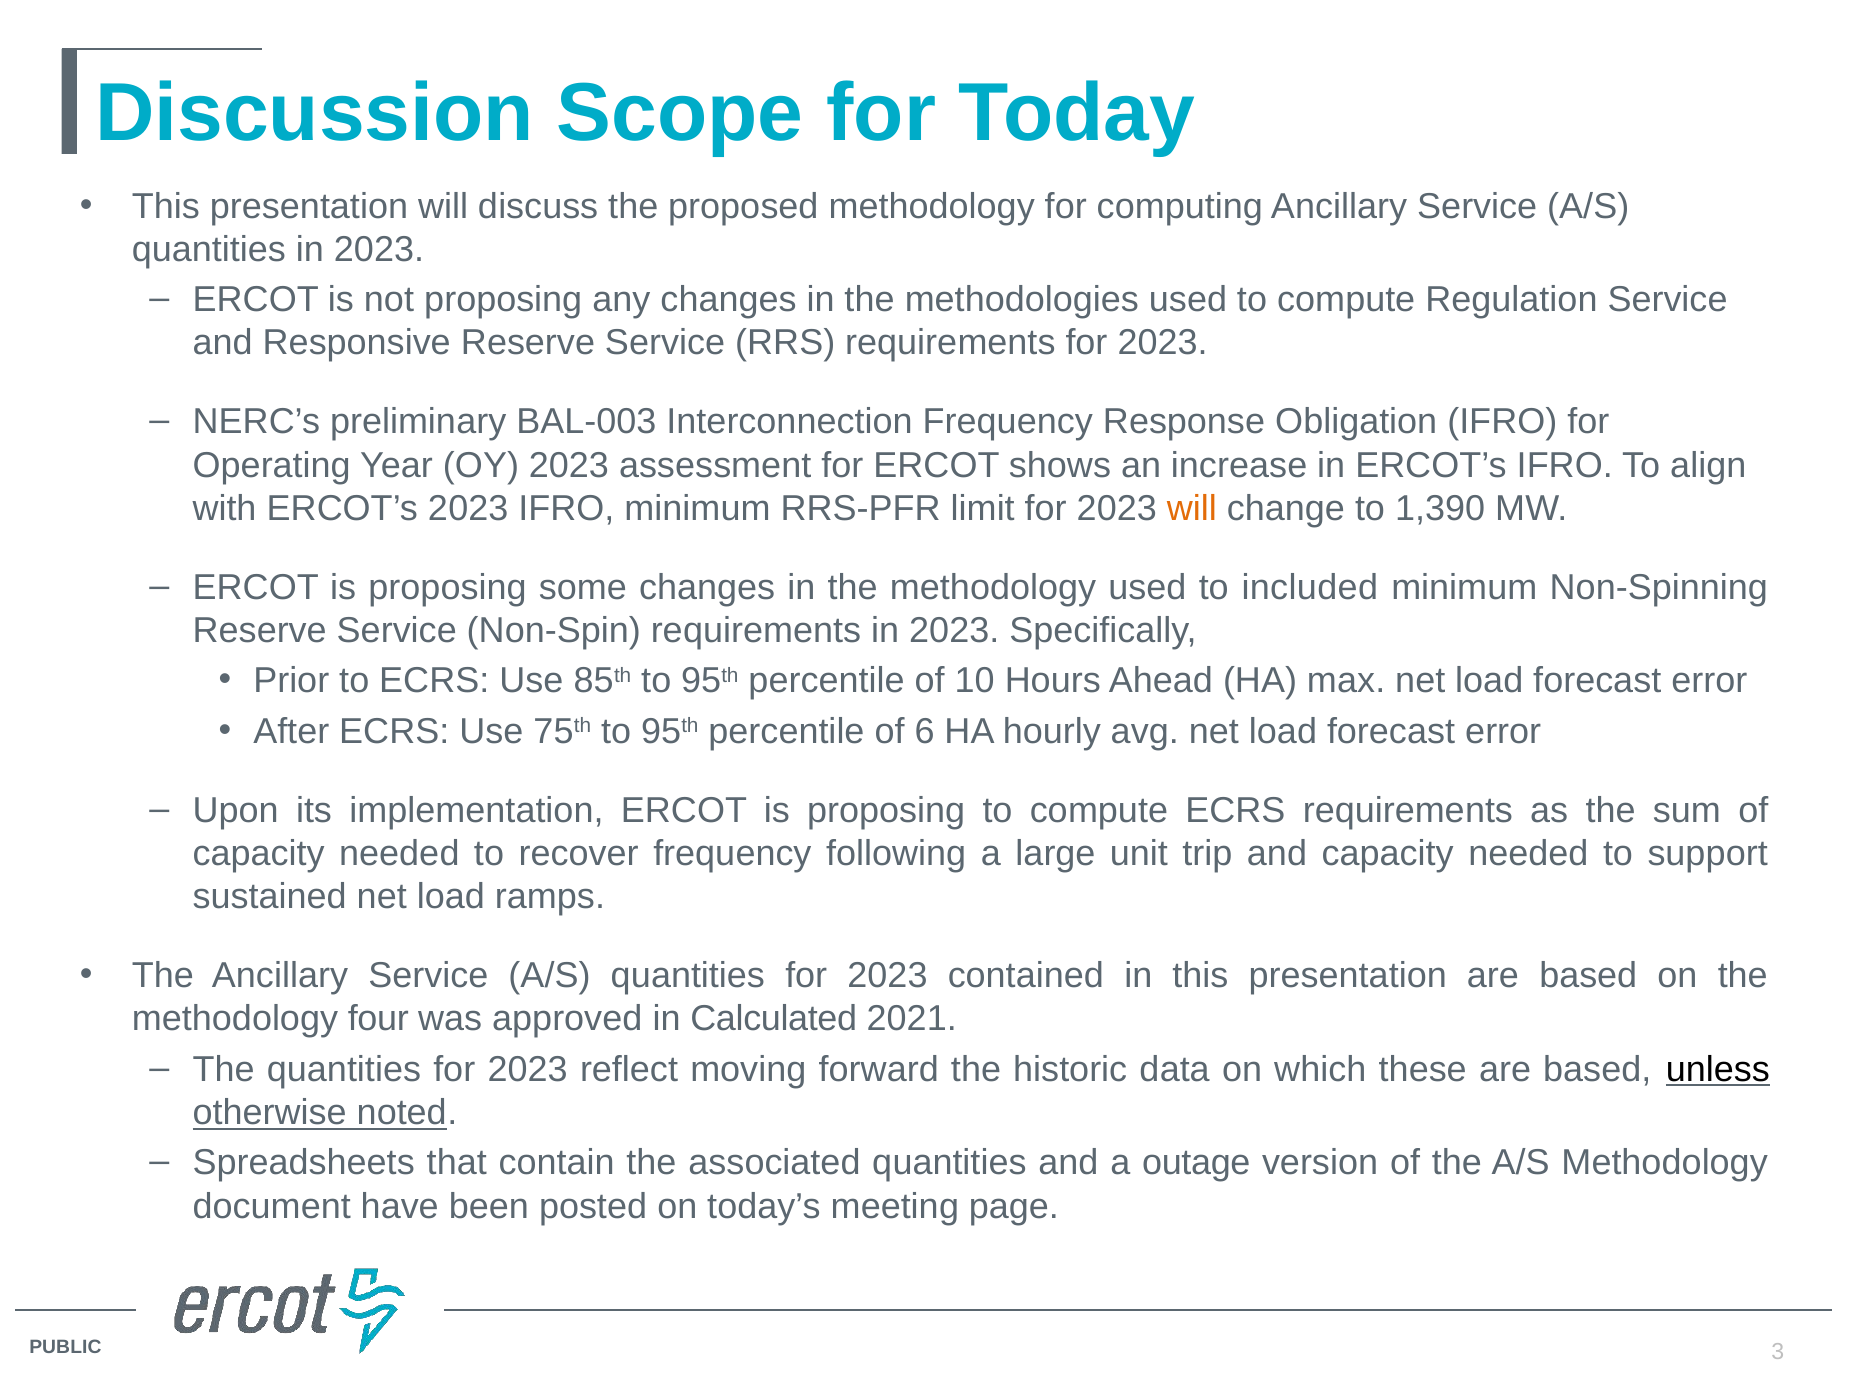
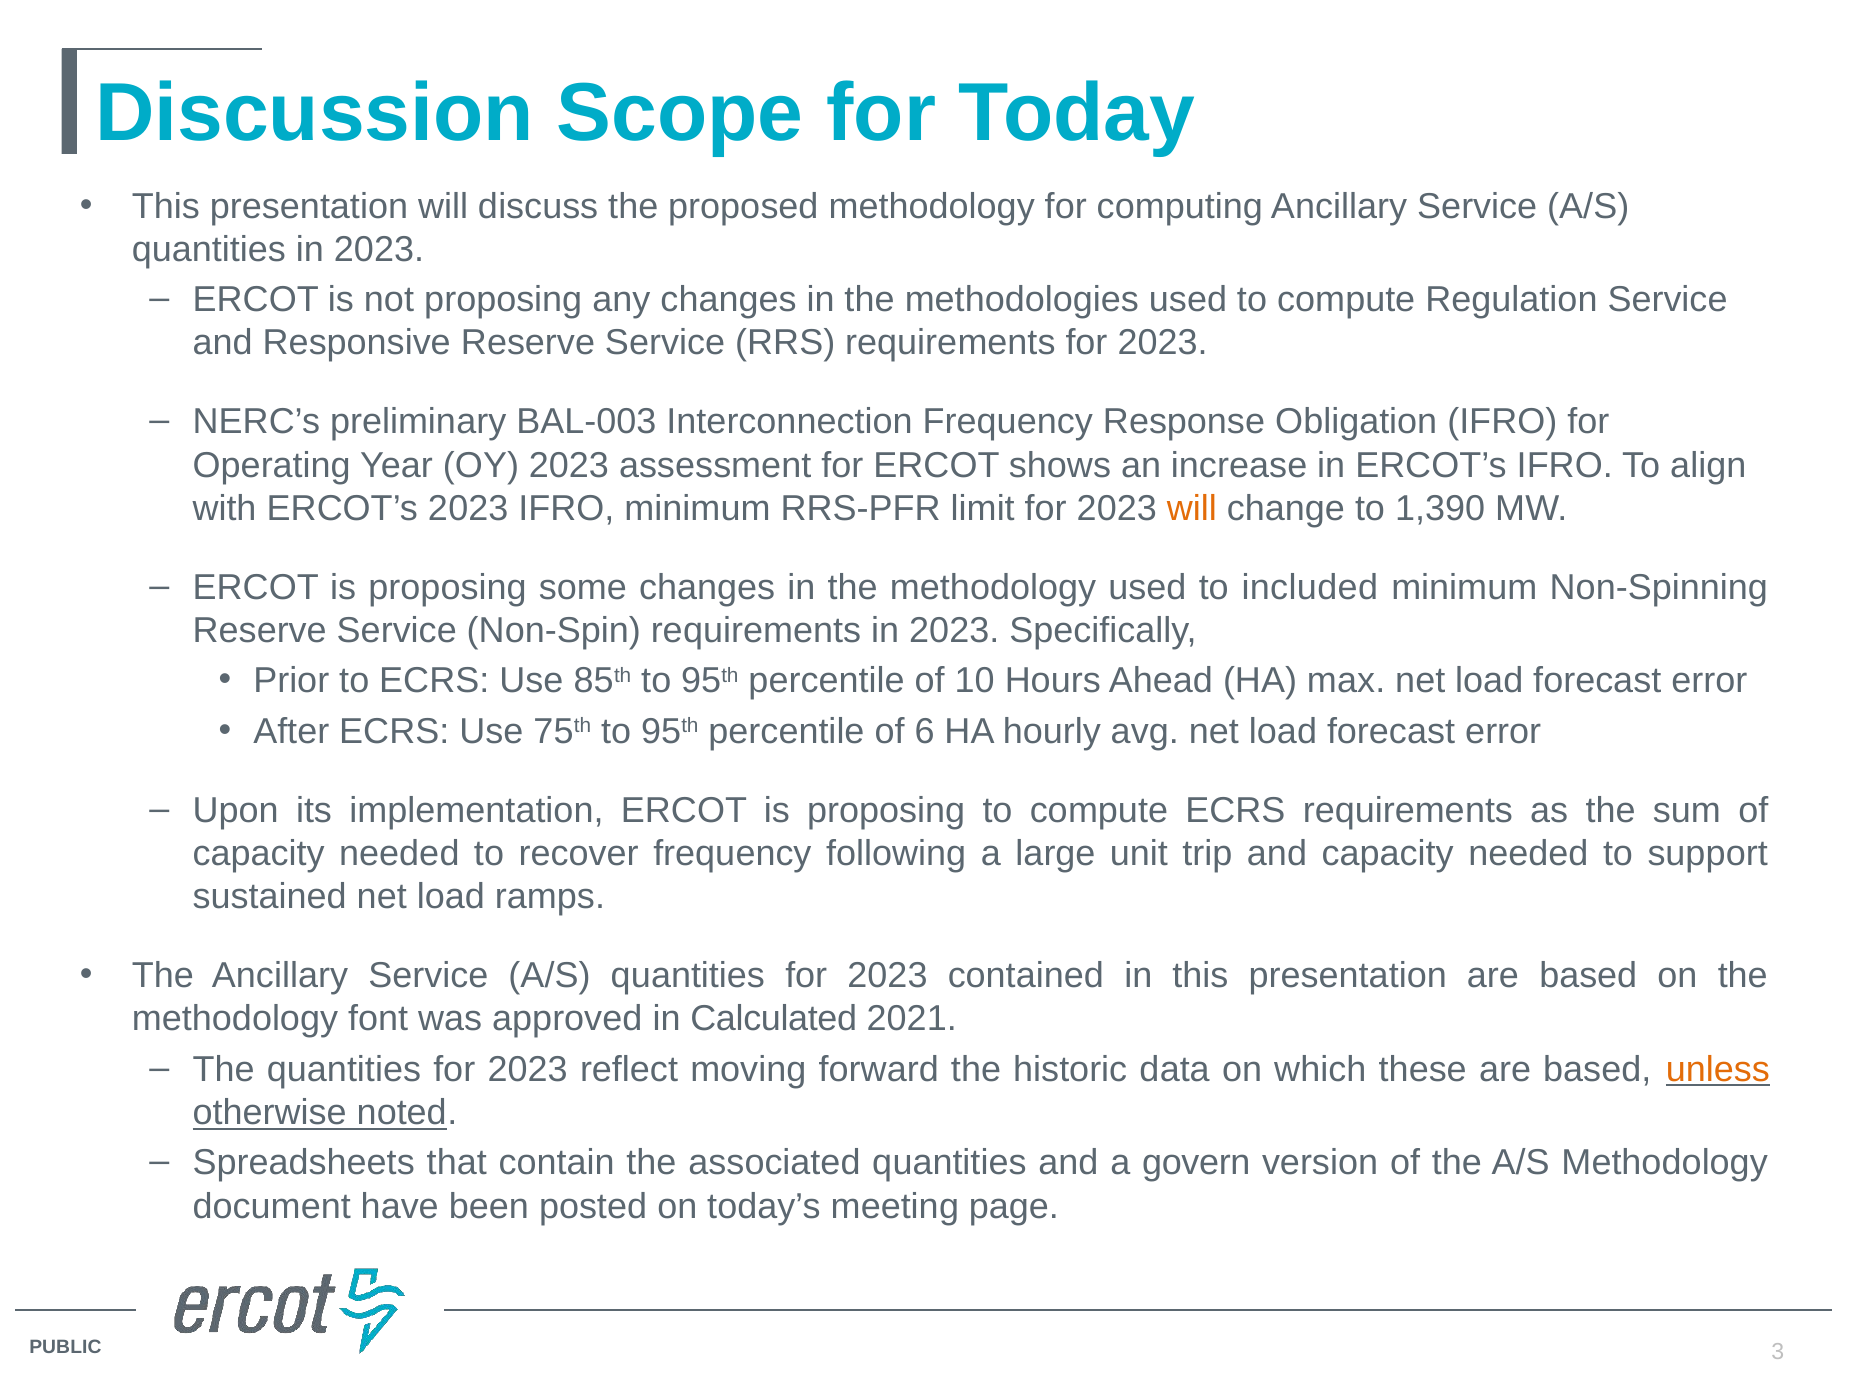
four: four -> font
unless colour: black -> orange
outage: outage -> govern
